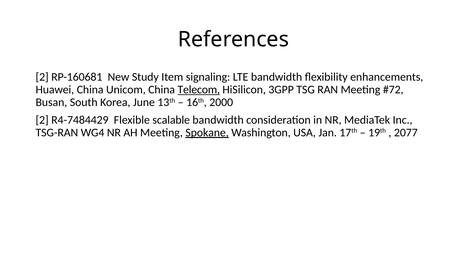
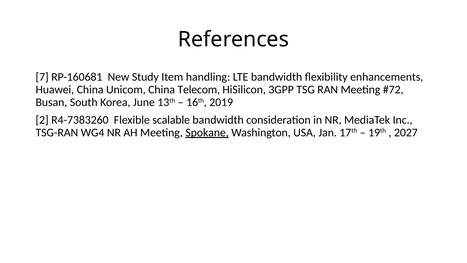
2 at (42, 77): 2 -> 7
signaling: signaling -> handling
Telecom underline: present -> none
2000: 2000 -> 2019
R4-7484429: R4-7484429 -> R4-7383260
2077: 2077 -> 2027
